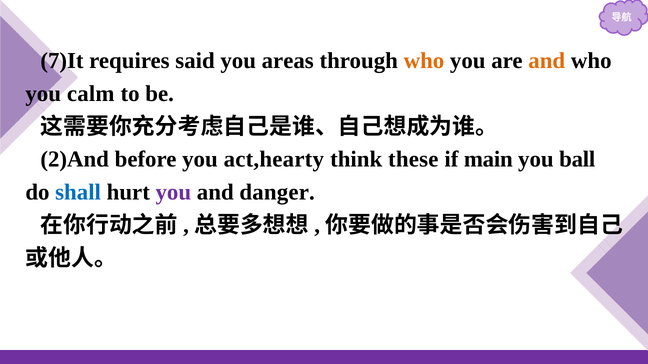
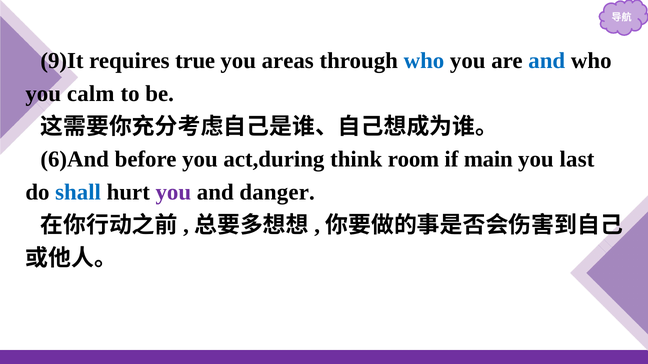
7)It: 7)It -> 9)It
said: said -> true
who at (424, 61) colour: orange -> blue
and at (547, 61) colour: orange -> blue
2)And: 2)And -> 6)And
act,hearty: act,hearty -> act,during
these: these -> room
ball: ball -> last
